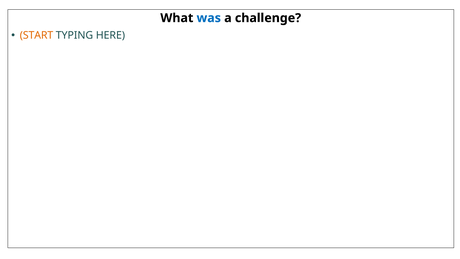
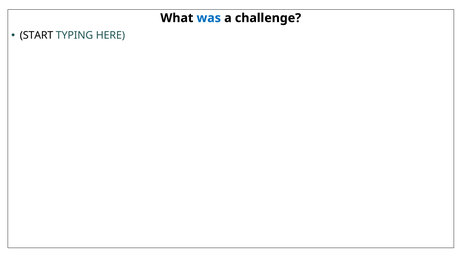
START colour: orange -> black
